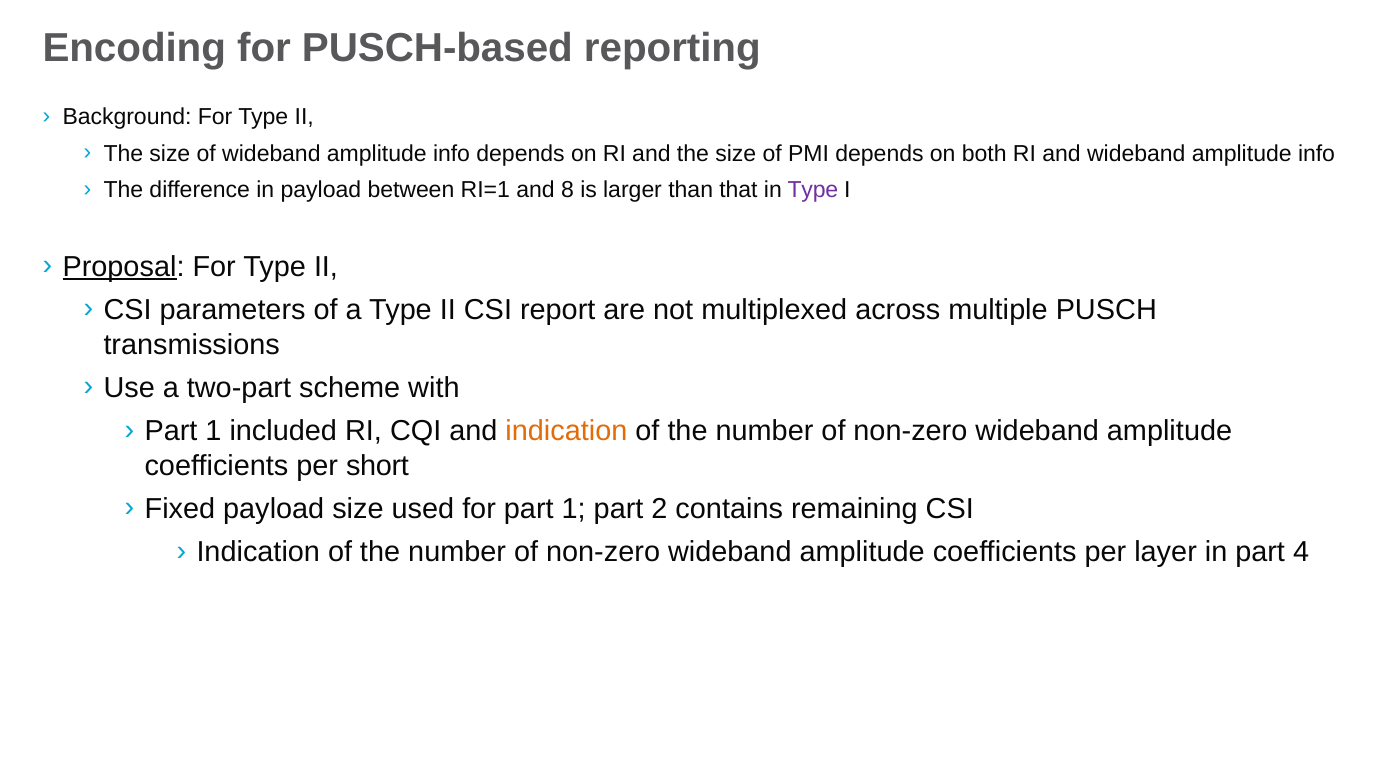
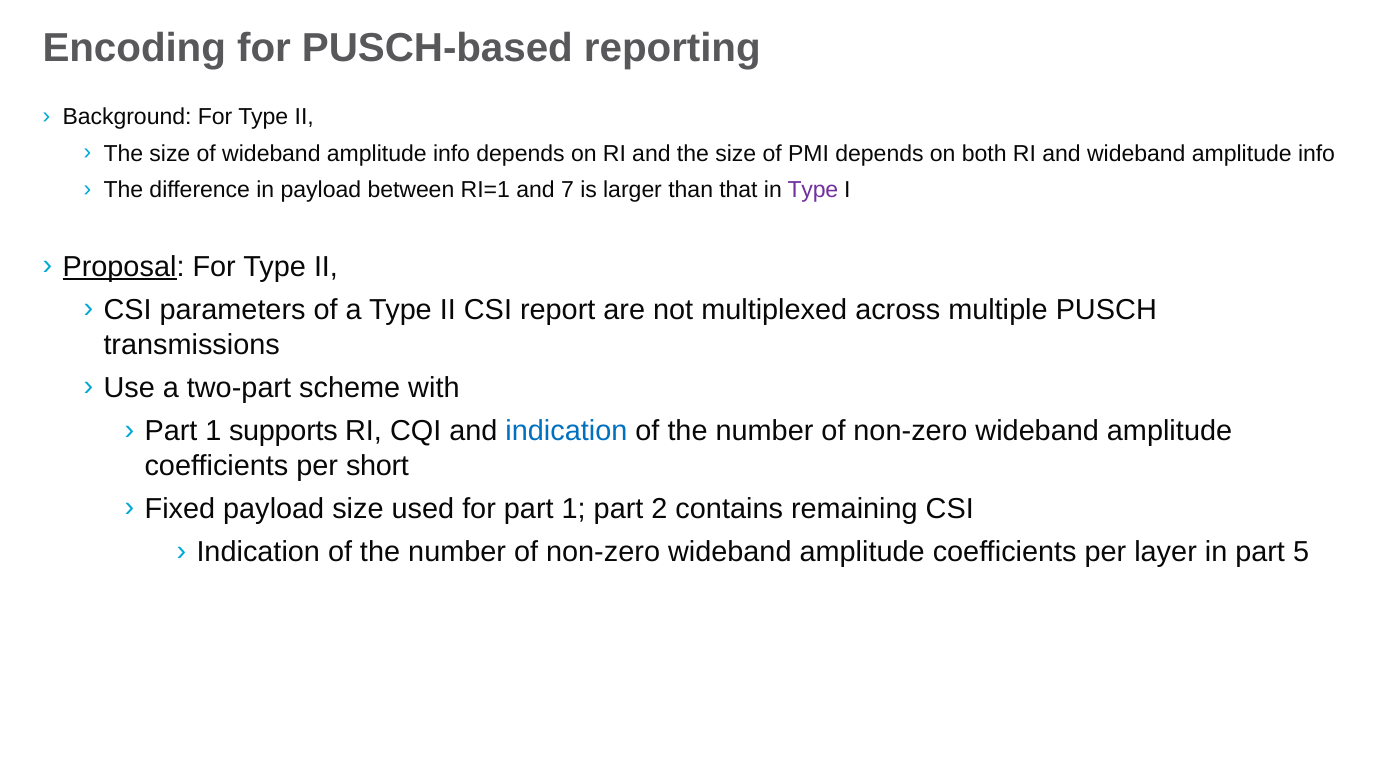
8: 8 -> 7
included: included -> supports
indication at (566, 431) colour: orange -> blue
4: 4 -> 5
